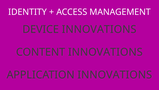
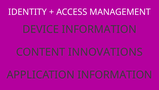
DEVICE INNOVATIONS: INNOVATIONS -> INFORMATION
APPLICATION INNOVATIONS: INNOVATIONS -> INFORMATION
